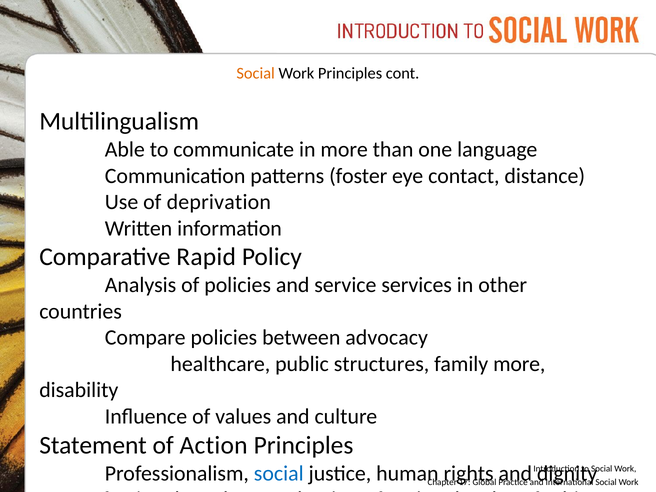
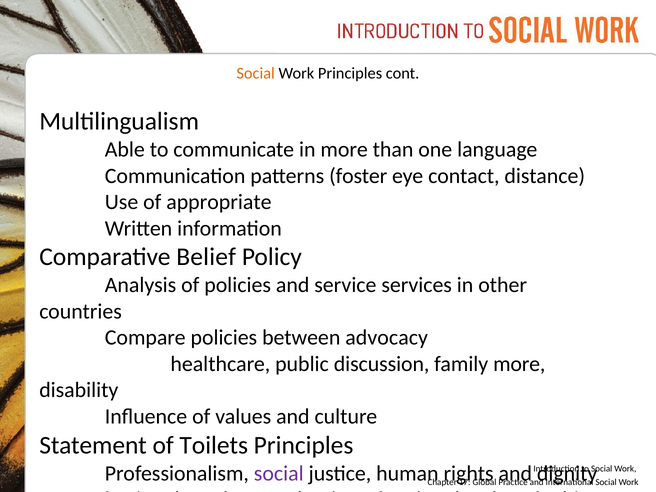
deprivation: deprivation -> appropriate
Rapid: Rapid -> Belief
structures: structures -> discussion
Action: Action -> Toilets
social at (279, 473) colour: blue -> purple
